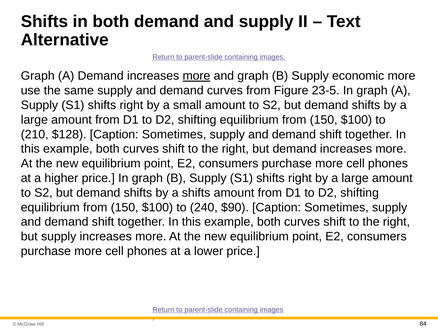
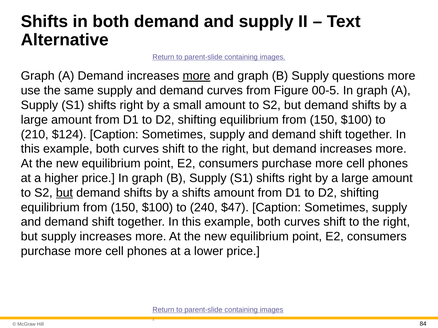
economic: economic -> questions
23-5: 23-5 -> 00-5
$128: $128 -> $124
but at (64, 193) underline: none -> present
$90: $90 -> $47
